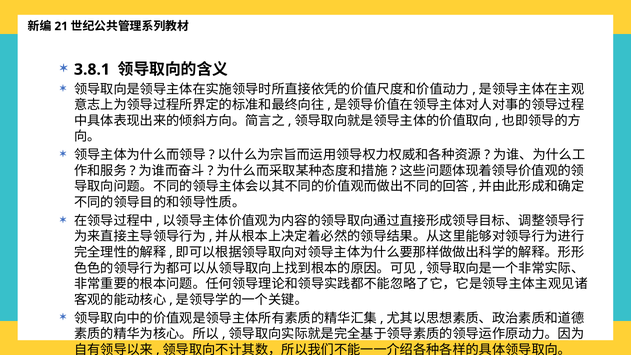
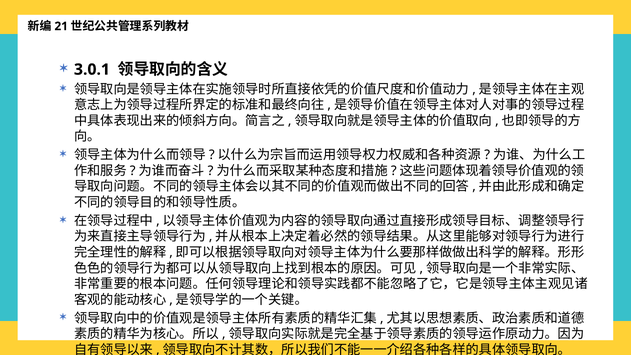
3.8.1: 3.8.1 -> 3.0.1
